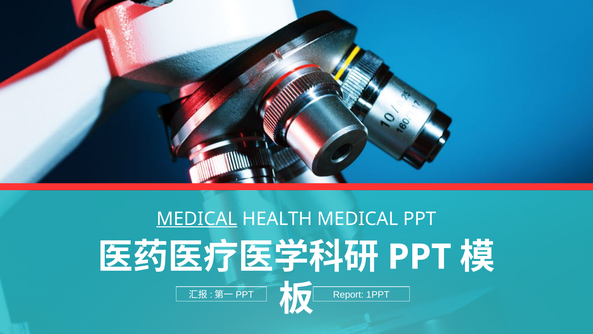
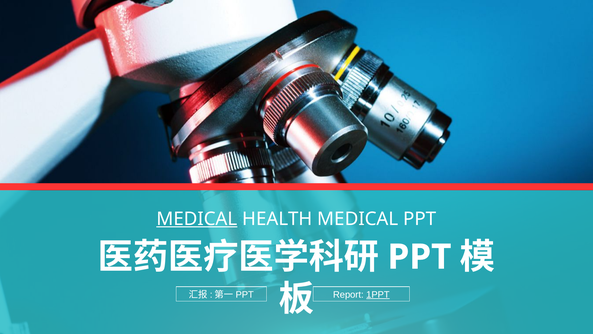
1PPT underline: none -> present
